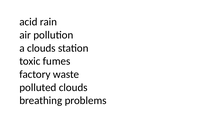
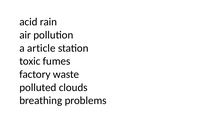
a clouds: clouds -> article
